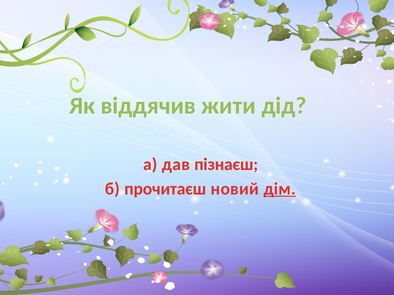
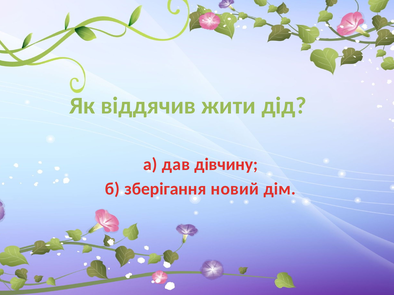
пізнаєш: пізнаєш -> дівчину
прочитаєш: прочитаєш -> зберігання
дім underline: present -> none
